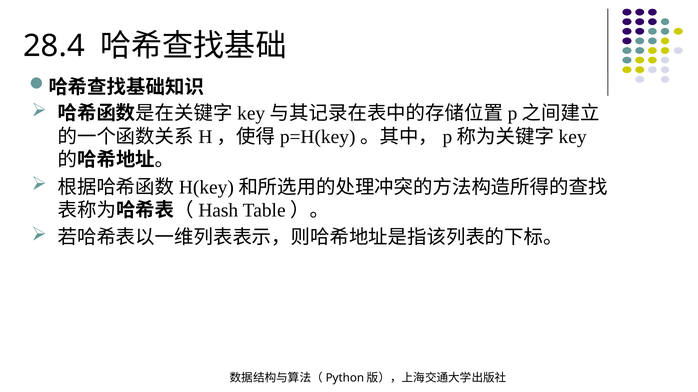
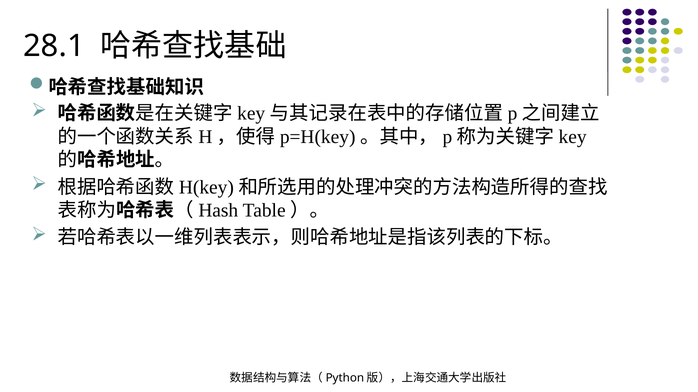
28.4: 28.4 -> 28.1
